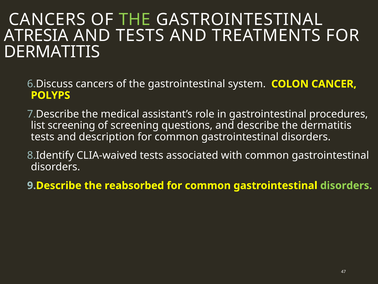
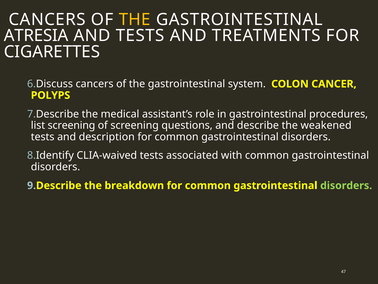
THE at (135, 19) colour: light green -> yellow
DERMATITIS at (52, 52): DERMATITIS -> CIGARETTES
the dermatitis: dermatitis -> weakened
reabsorbed: reabsorbed -> breakdown
